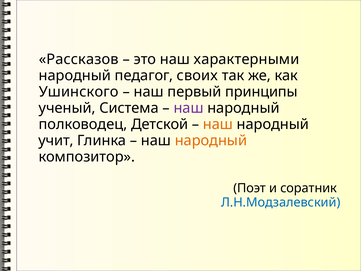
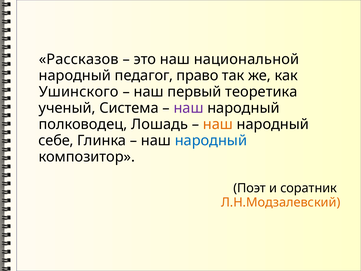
характерными: характерными -> национальной
своих: своих -> право
принципы: принципы -> теоретика
Детской: Детской -> Лошадь
учит: учит -> себе
народный at (211, 140) colour: orange -> blue
Л.Н.Модзалевский colour: blue -> orange
